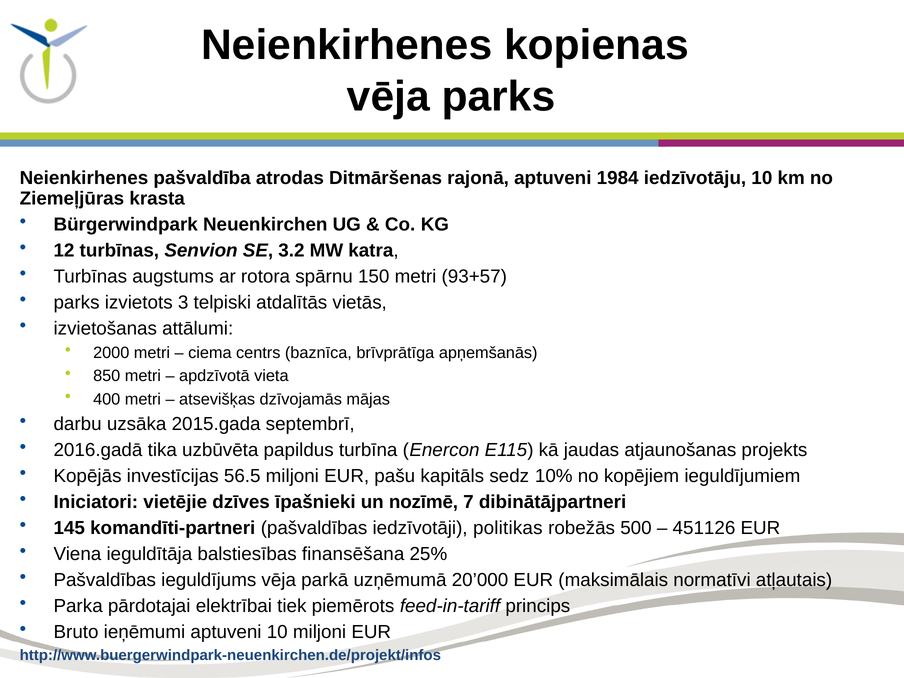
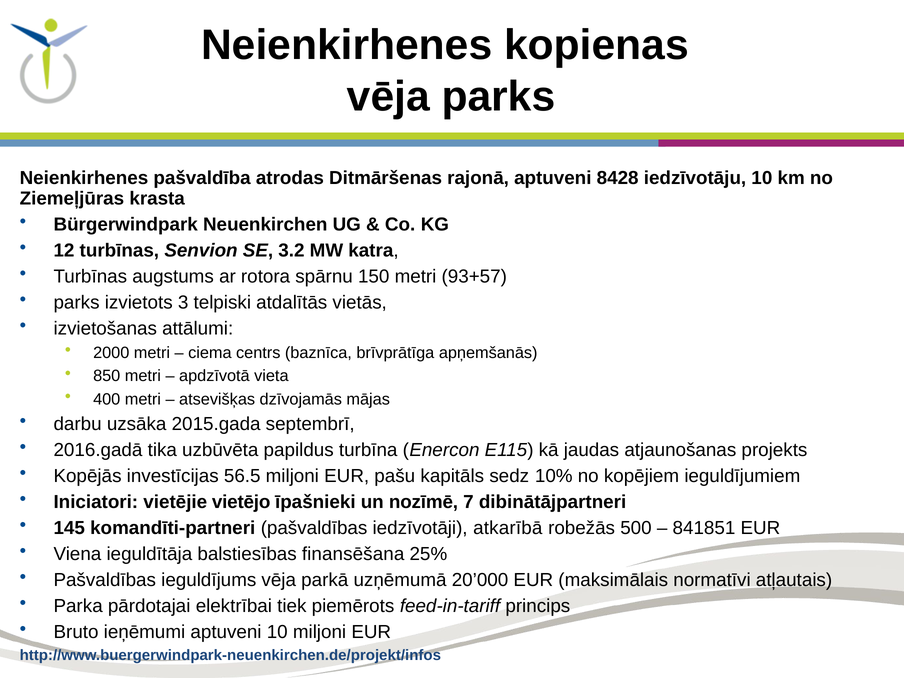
1984: 1984 -> 8428
dzīves: dzīves -> vietējo
politikas: politikas -> atkarībā
451126: 451126 -> 841851
